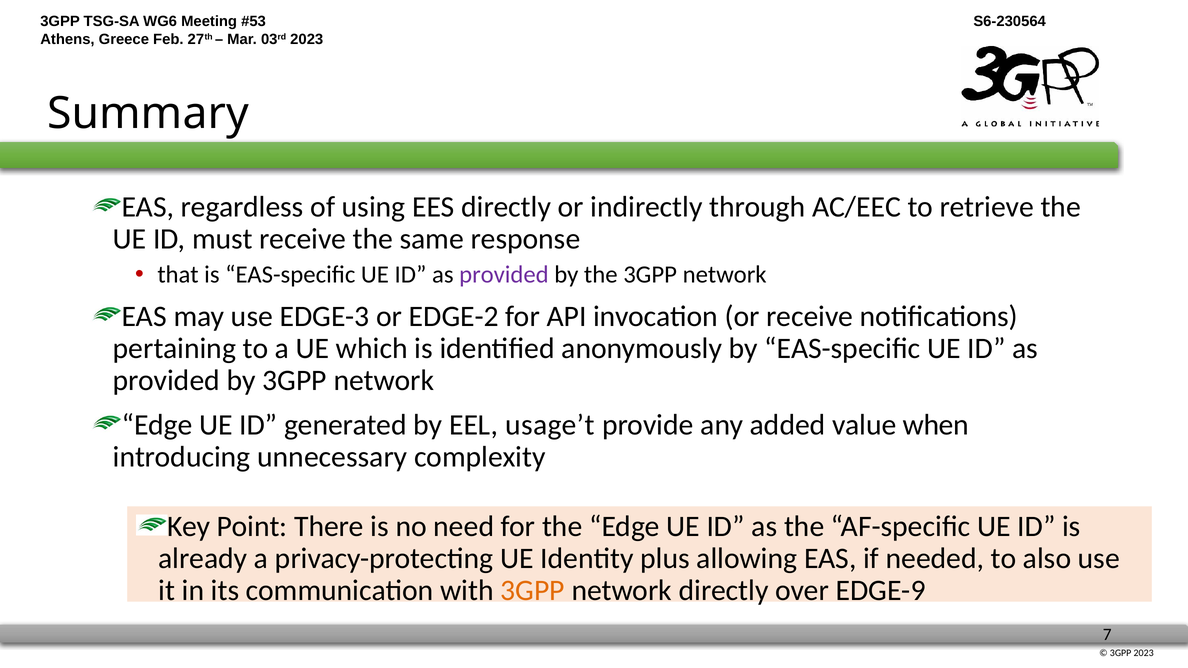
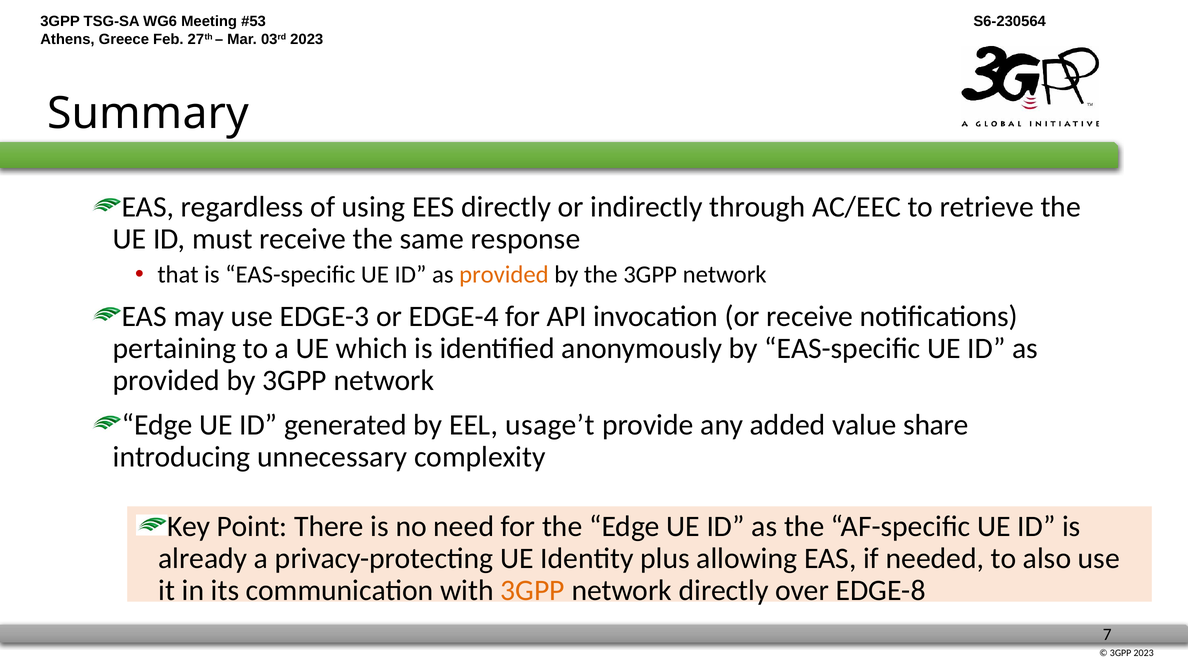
provided at (504, 275) colour: purple -> orange
EDGE-2: EDGE-2 -> EDGE-4
when: when -> share
EDGE-9: EDGE-9 -> EDGE-8
